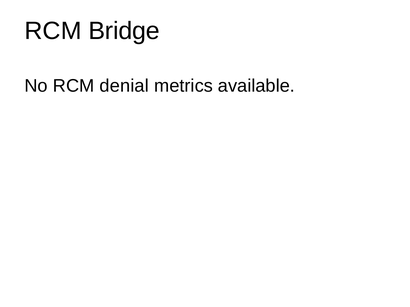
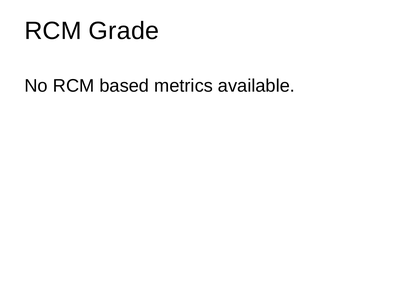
Bridge: Bridge -> Grade
denial: denial -> based
